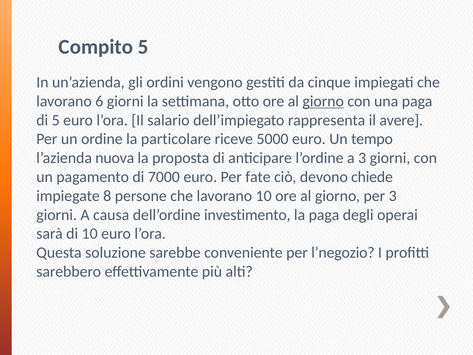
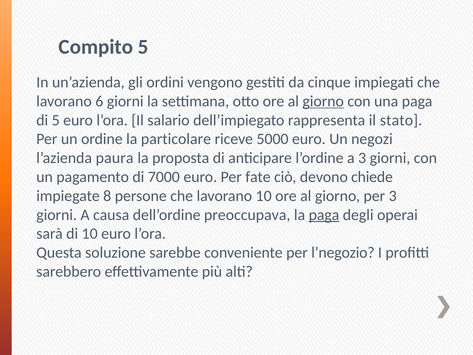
avere: avere -> stato
tempo: tempo -> negozi
nuova: nuova -> paura
investimento: investimento -> preoccupava
paga at (324, 215) underline: none -> present
